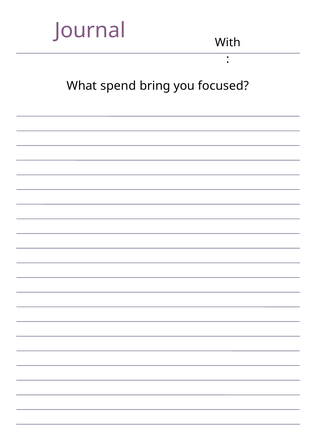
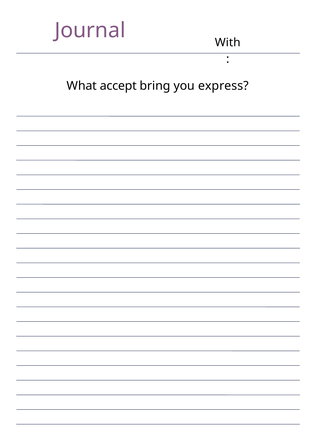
spend: spend -> accept
focused: focused -> express
